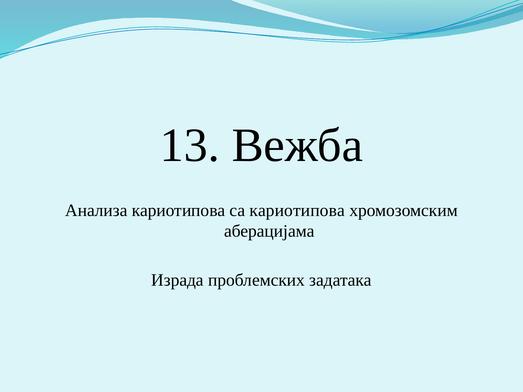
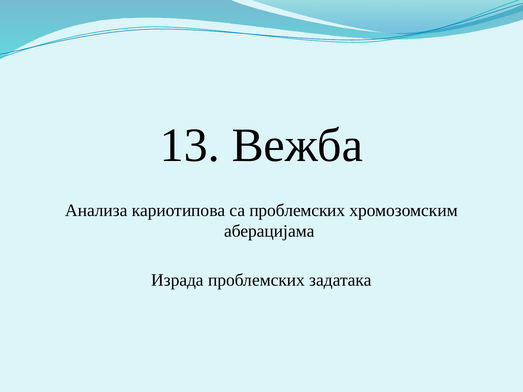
са кариотипова: кариотипова -> проблемских
